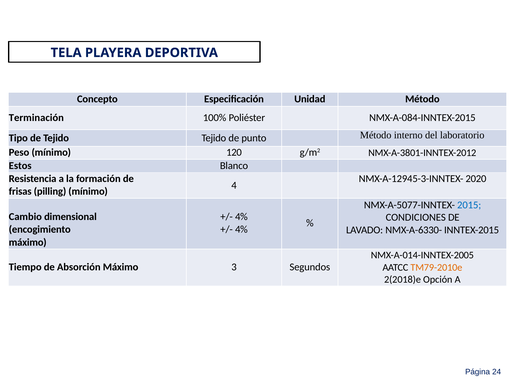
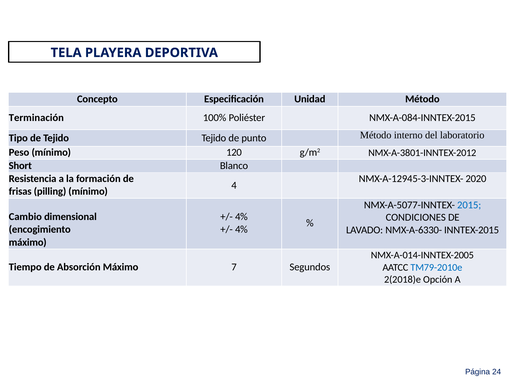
Estos: Estos -> Short
3: 3 -> 7
TM79-2010e colour: orange -> blue
